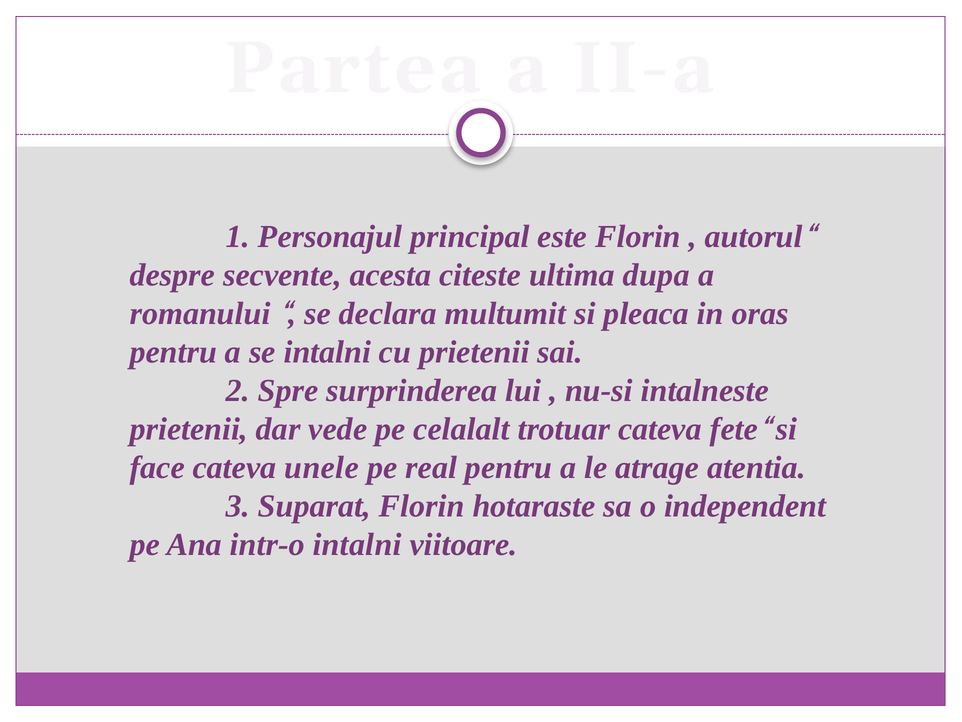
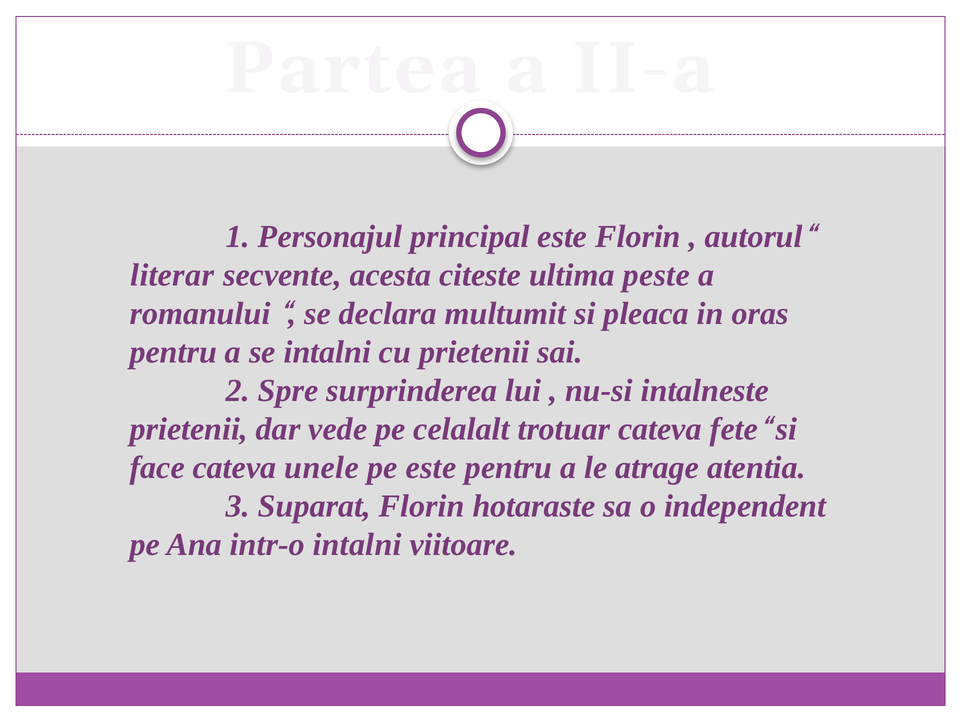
despre: despre -> literar
dupa: dupa -> peste
pe real: real -> este
